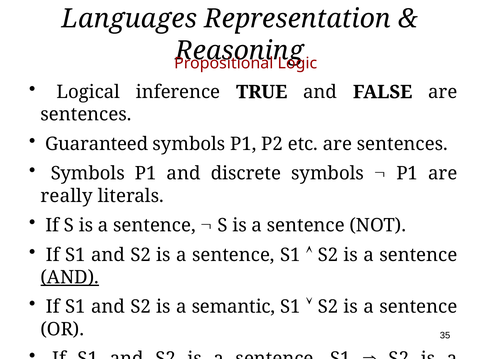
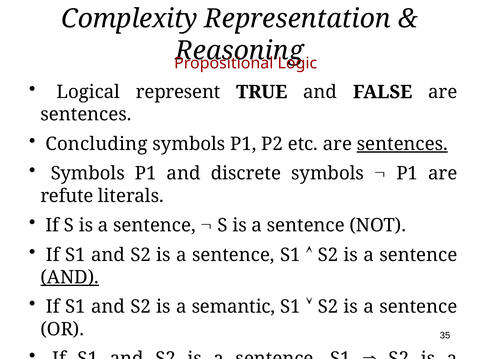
Languages: Languages -> Complexity
inference: inference -> represent
Guaranteed: Guaranteed -> Concluding
sentences at (402, 144) underline: none -> present
really: really -> refute
